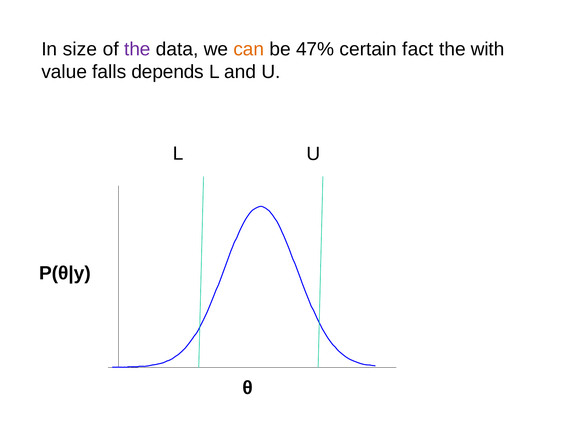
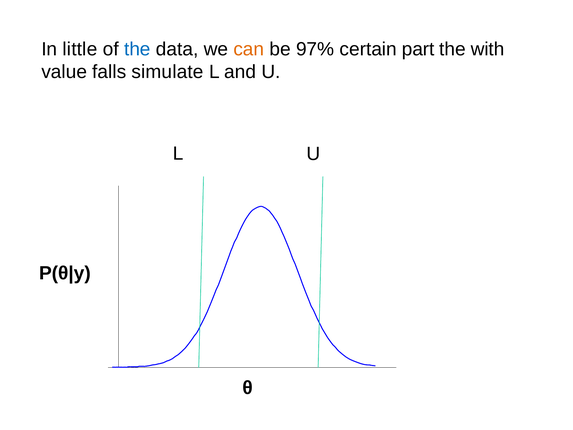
size: size -> little
the at (137, 49) colour: purple -> blue
47%: 47% -> 97%
fact: fact -> part
depends: depends -> simulate
